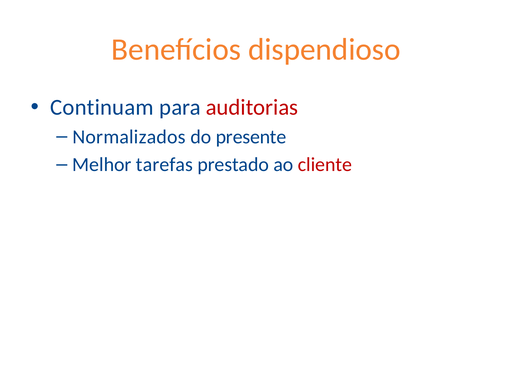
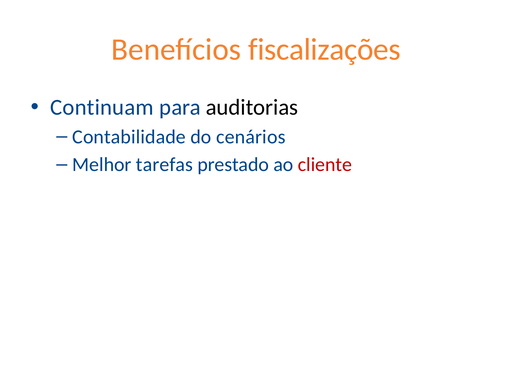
dispendioso: dispendioso -> fiscalizações
auditorias colour: red -> black
Normalizados: Normalizados -> Contabilidade
presente: presente -> cenários
